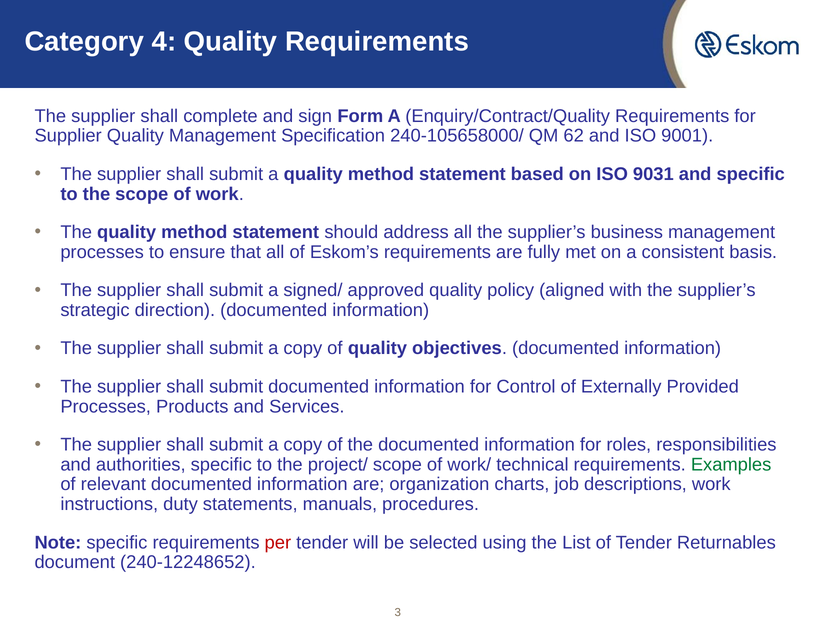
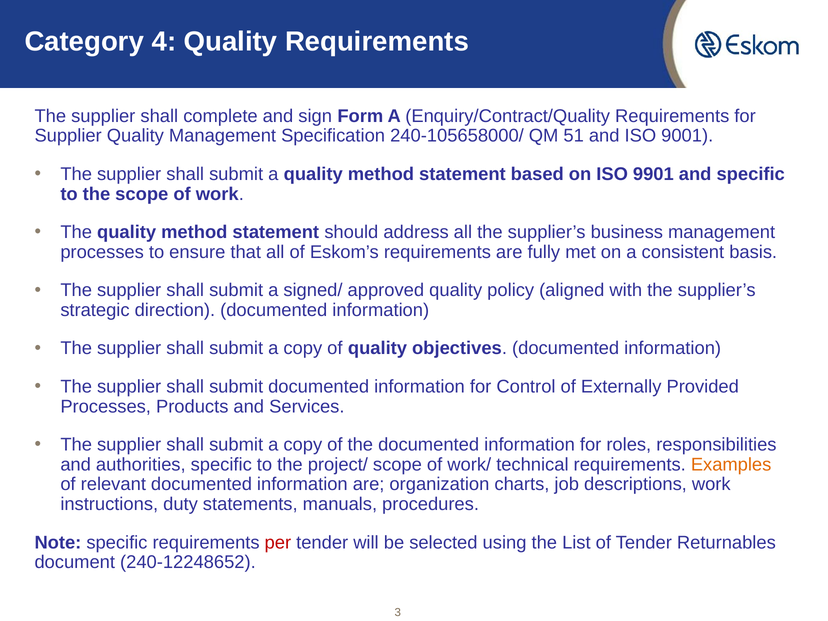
62: 62 -> 51
9031: 9031 -> 9901
Examples colour: green -> orange
